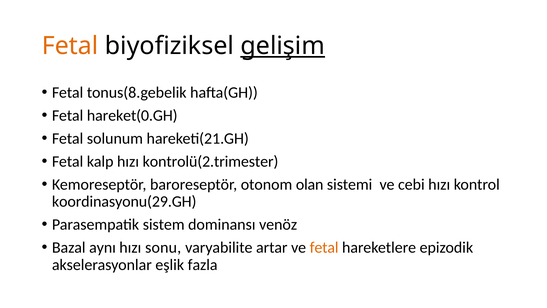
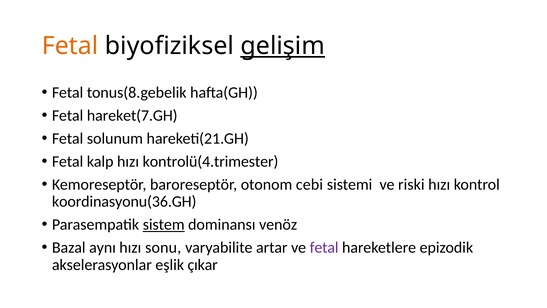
hareket(0.GH: hareket(0.GH -> hareket(7.GH
kontrolü(2.trimester: kontrolü(2.trimester -> kontrolü(4.trimester
olan: olan -> cebi
cebi: cebi -> riski
koordinasyonu(29.GH: koordinasyonu(29.GH -> koordinasyonu(36.GH
sistem underline: none -> present
fetal at (324, 247) colour: orange -> purple
fazla: fazla -> çıkar
